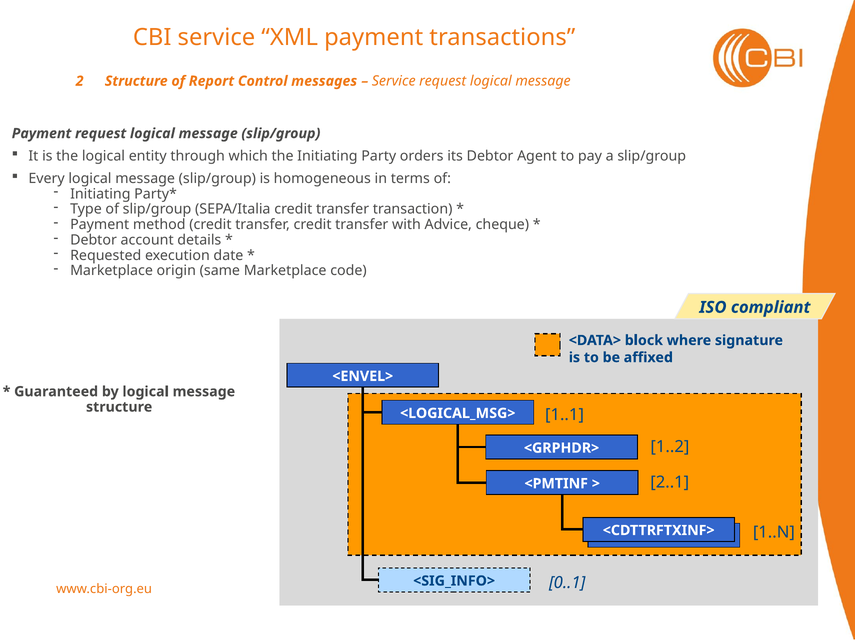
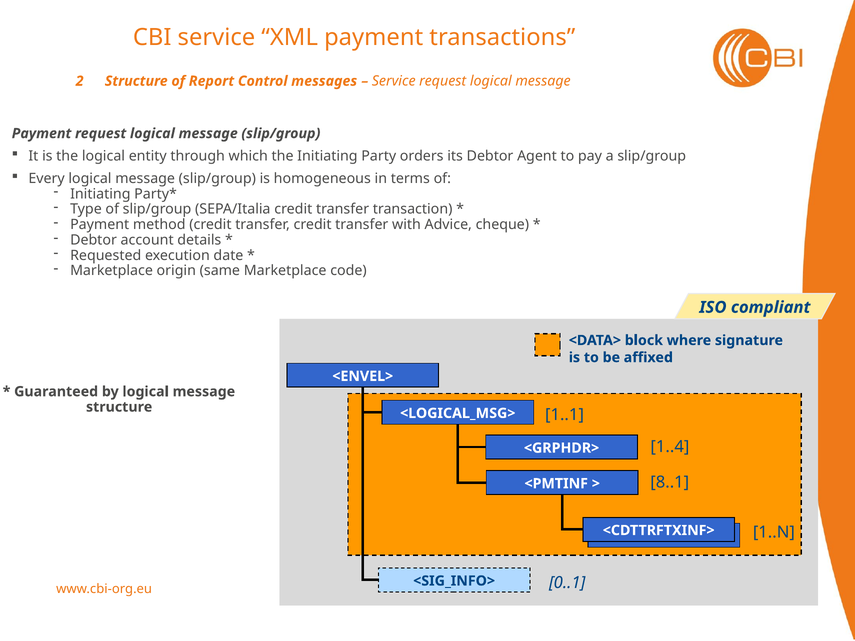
1..2: 1..2 -> 1..4
2..1: 2..1 -> 8..1
